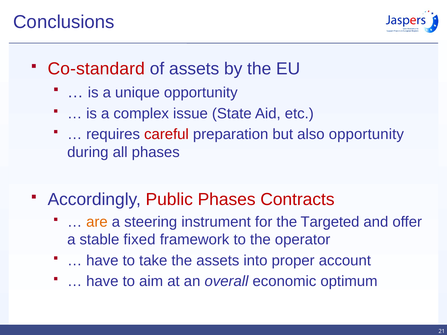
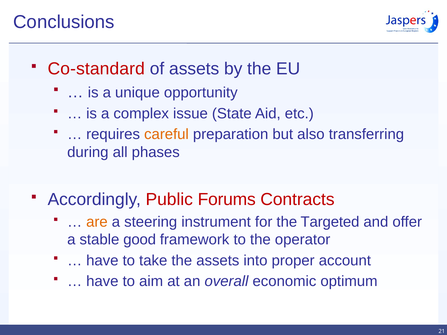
careful colour: red -> orange
also opportunity: opportunity -> transferring
Public Phases: Phases -> Forums
fixed: fixed -> good
